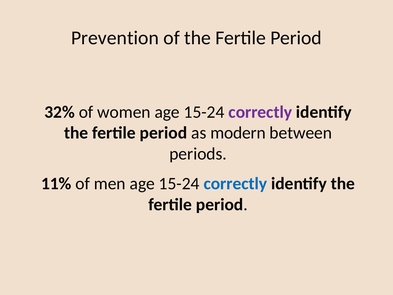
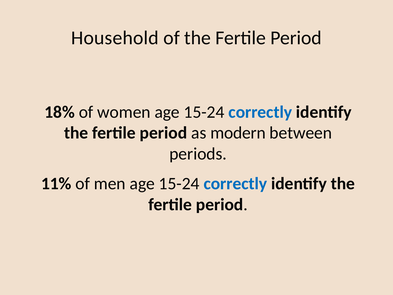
Prevention: Prevention -> Household
32%: 32% -> 18%
correctly at (260, 112) colour: purple -> blue
